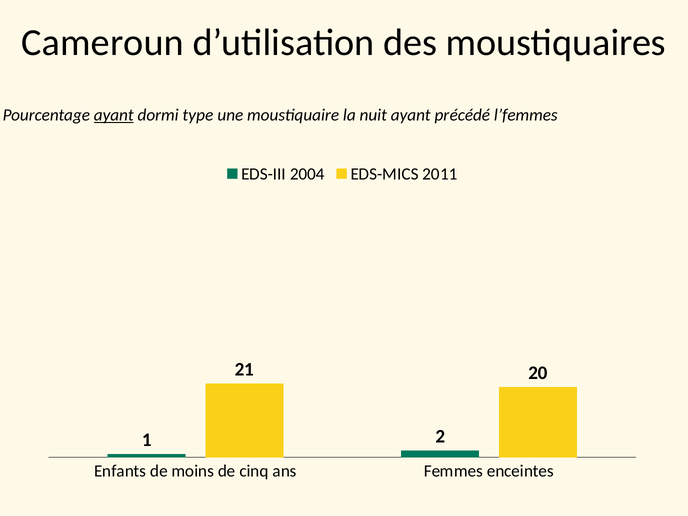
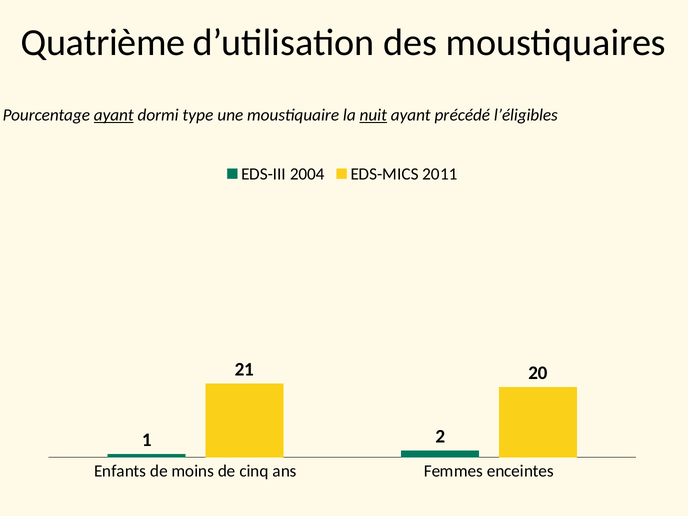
Cameroun: Cameroun -> Quatrième
nuit underline: none -> present
l’femmes: l’femmes -> l’éligibles
